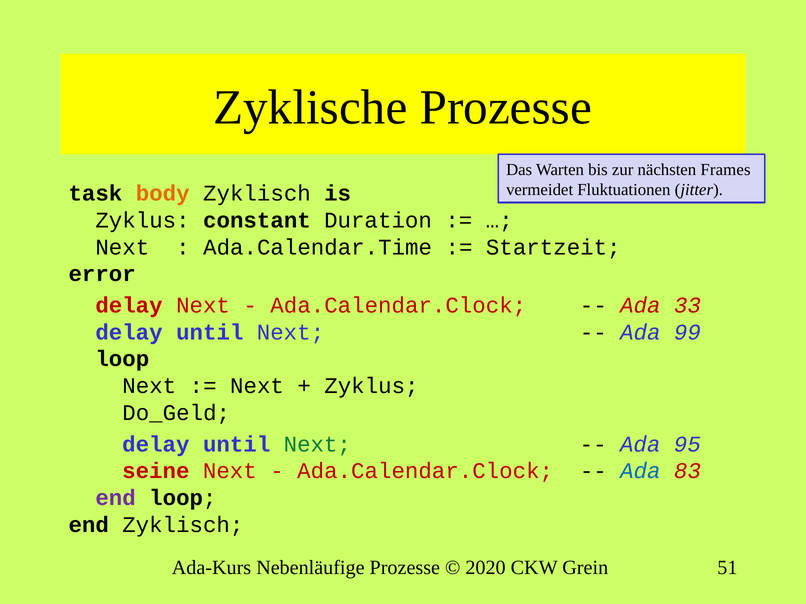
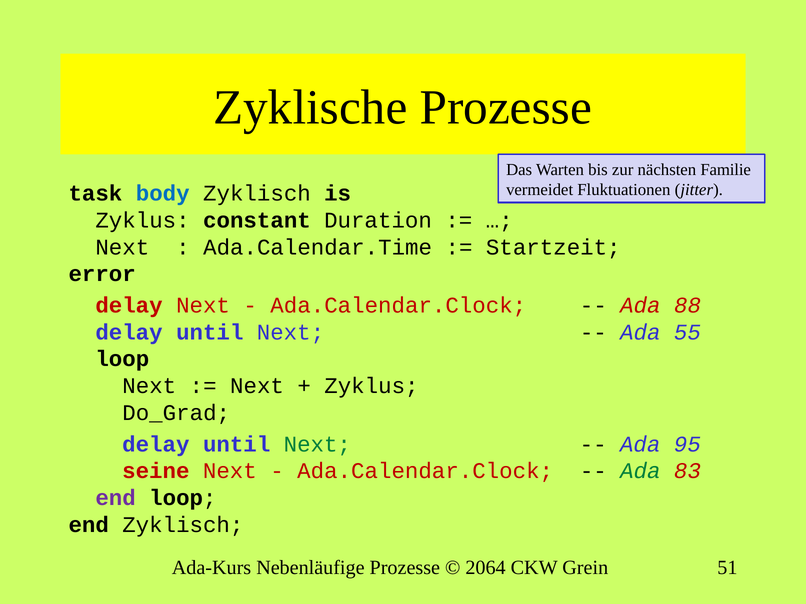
Frames: Frames -> Familie
body colour: orange -> blue
33: 33 -> 88
99: 99 -> 55
Do_Geld: Do_Geld -> Do_Grad
Ada at (640, 471) colour: blue -> green
2020: 2020 -> 2064
